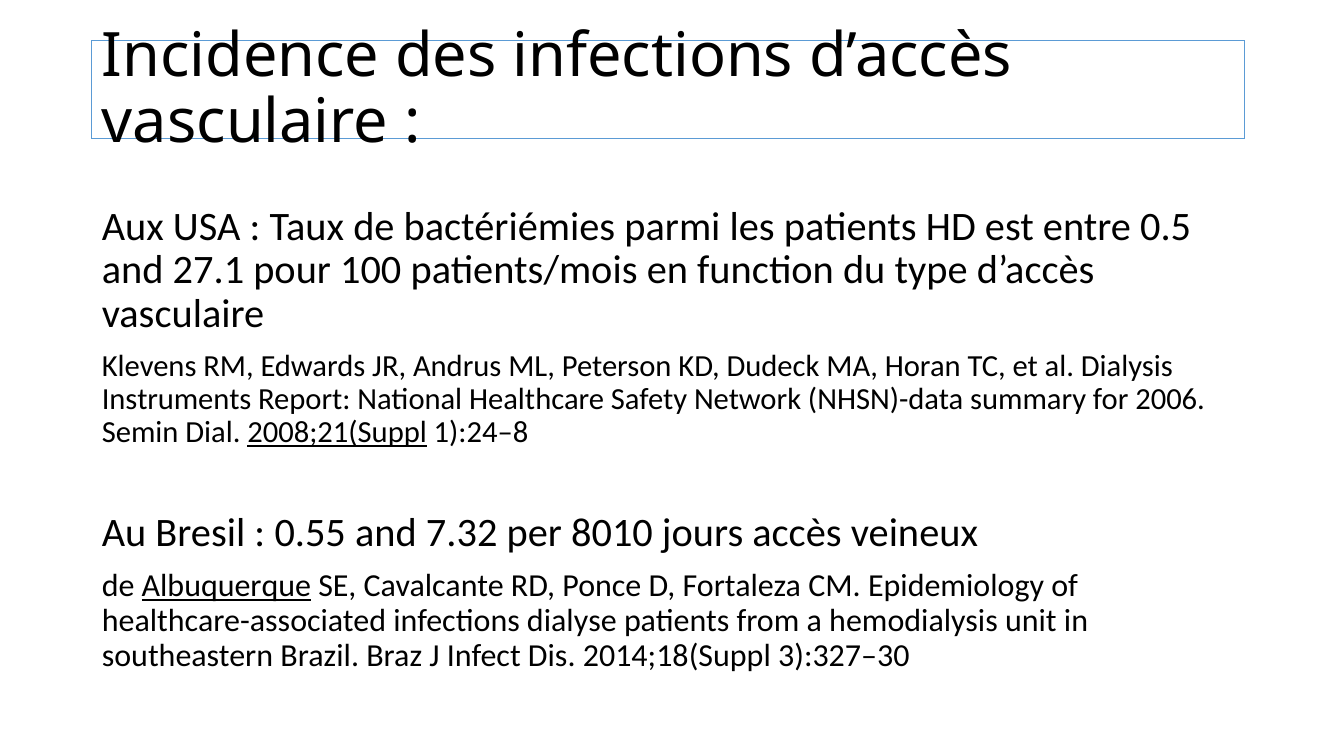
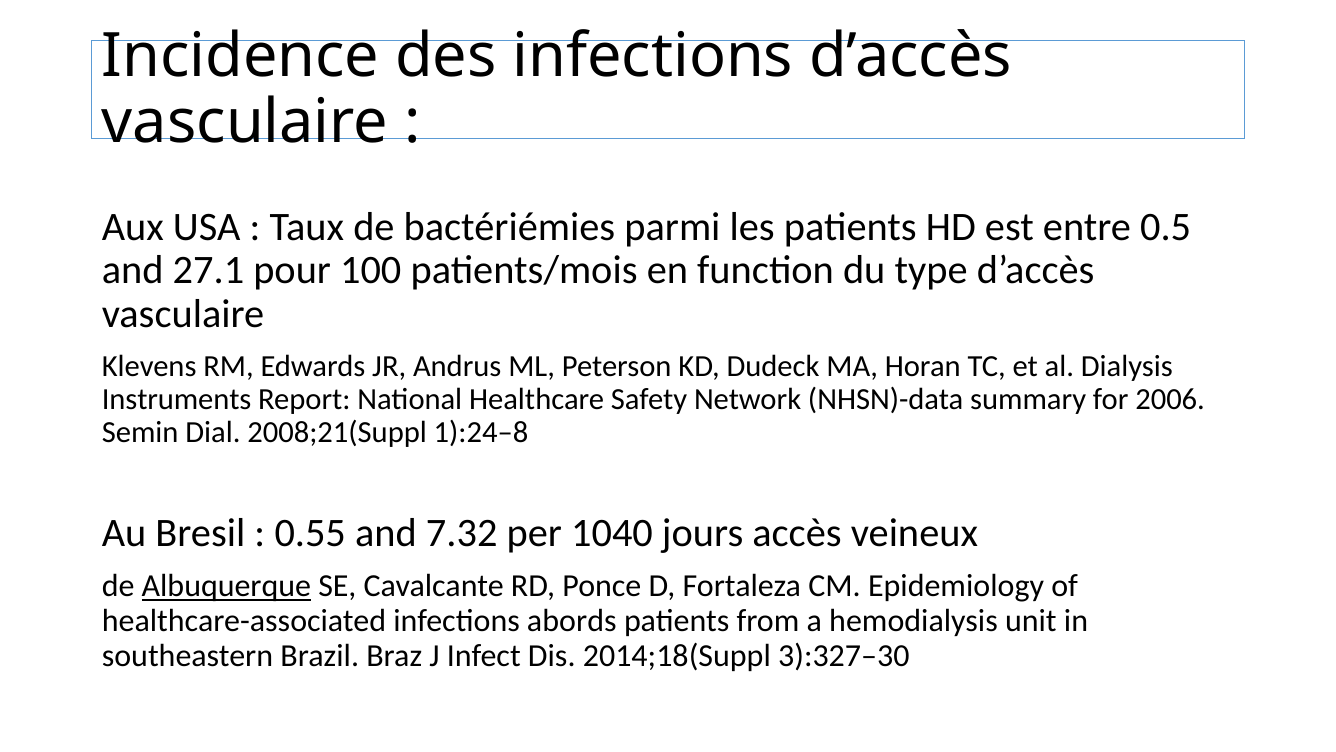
2008;21(Suppl underline: present -> none
8010: 8010 -> 1040
dialyse: dialyse -> abords
